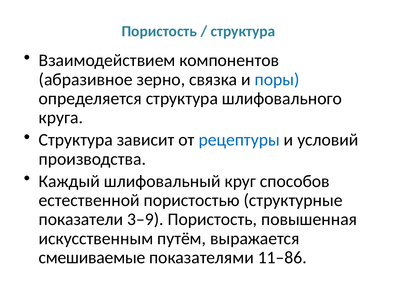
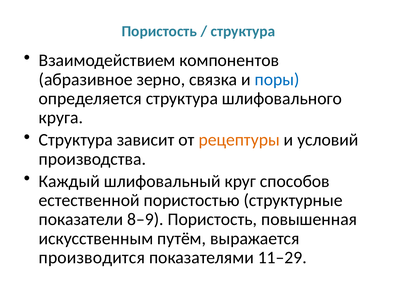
рецептуры colour: blue -> orange
3–9: 3–9 -> 8–9
смешиваемые: смешиваемые -> производится
11–86: 11–86 -> 11–29
